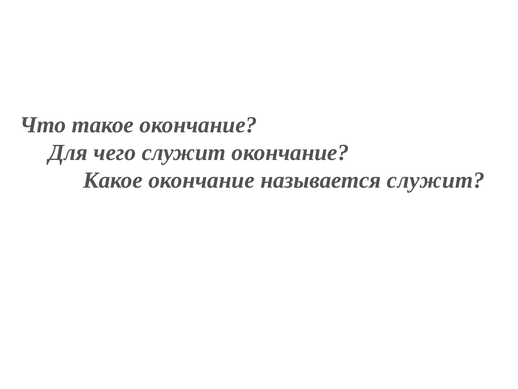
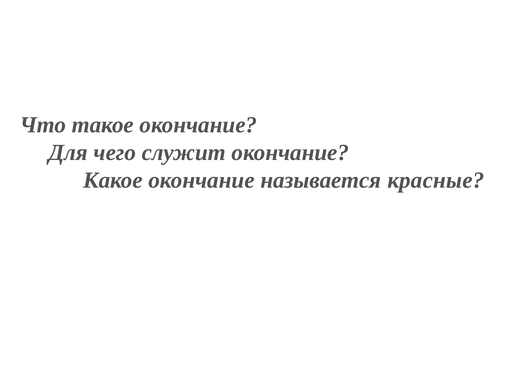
называется служит: служит -> красные
